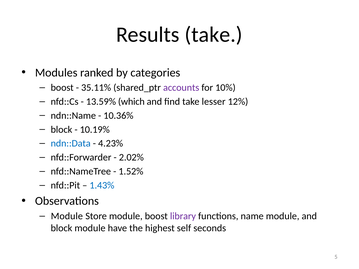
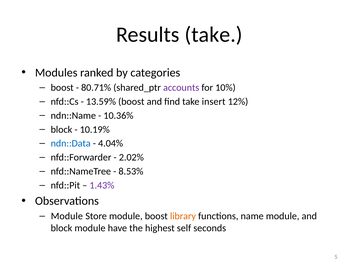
35.11%: 35.11% -> 80.71%
13.59% which: which -> boost
lesser: lesser -> insert
4.23%: 4.23% -> 4.04%
1.52%: 1.52% -> 8.53%
1.43% colour: blue -> purple
library colour: purple -> orange
